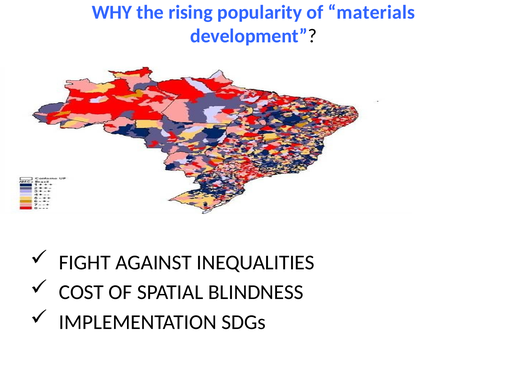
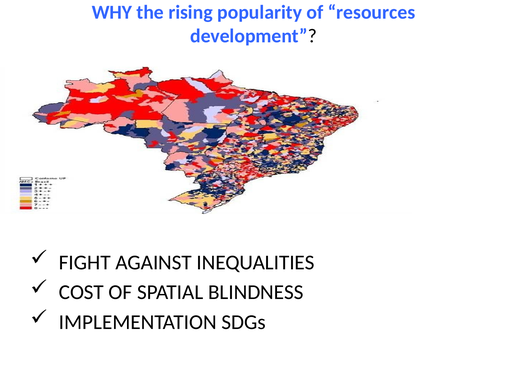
materials: materials -> resources
